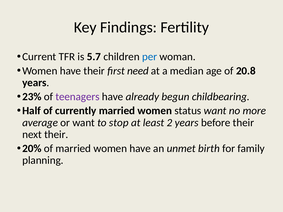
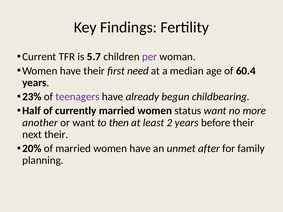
per colour: blue -> purple
20.8: 20.8 -> 60.4
average: average -> another
stop: stop -> then
birth: birth -> after
